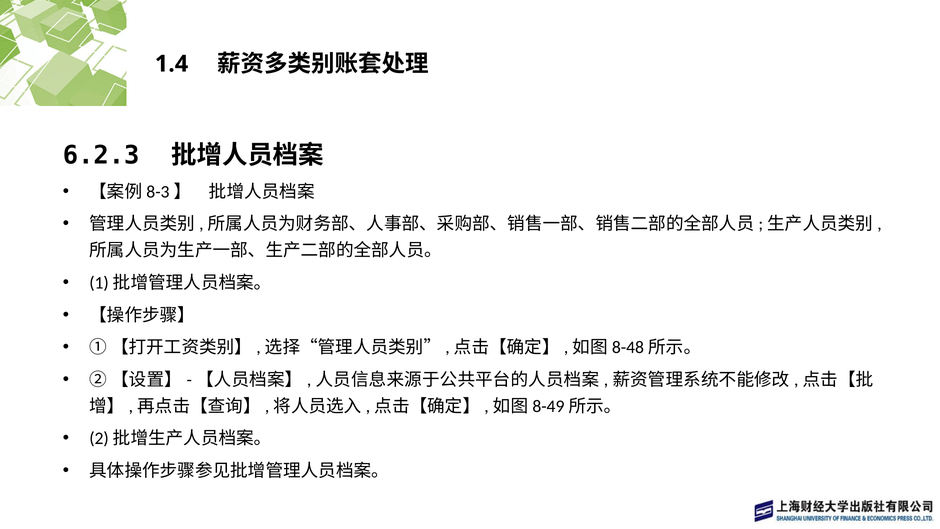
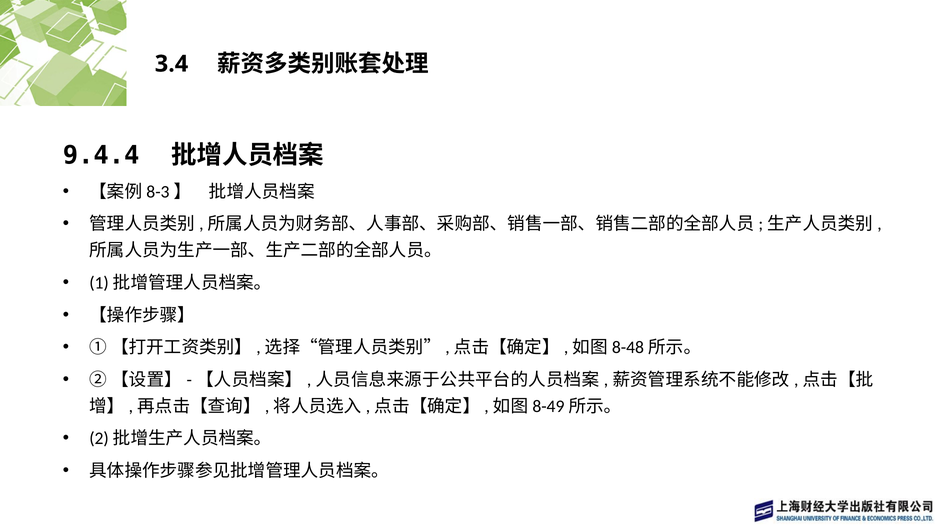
1.4: 1.4 -> 3.4
6.2.3: 6.2.3 -> 9.4.4
